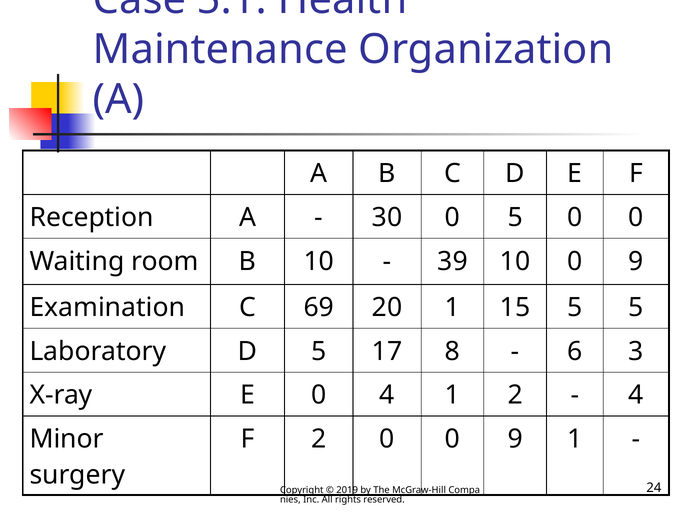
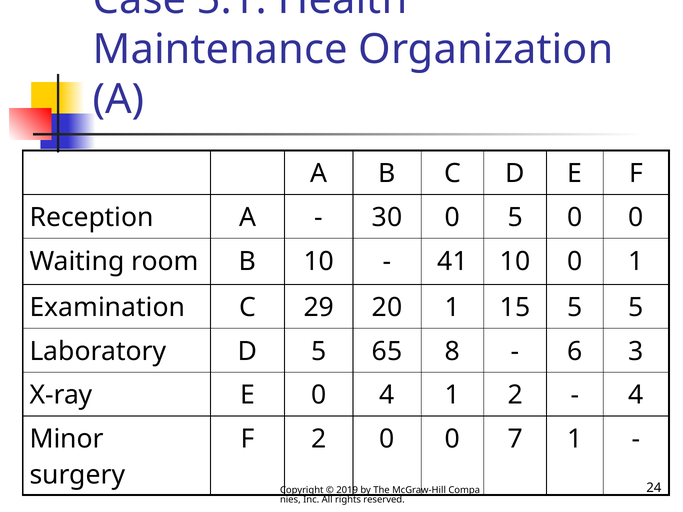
39: 39 -> 41
10 0 9: 9 -> 1
69: 69 -> 29
17: 17 -> 65
0 0 9: 9 -> 7
